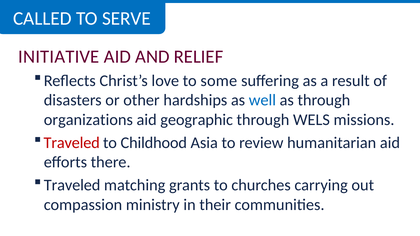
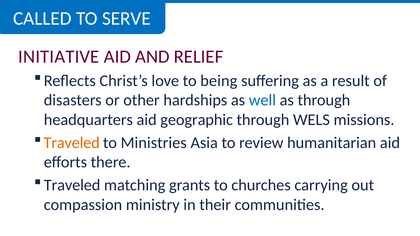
some: some -> being
organizations: organizations -> headquarters
Traveled at (72, 143) colour: red -> orange
Childhood: Childhood -> Ministries
